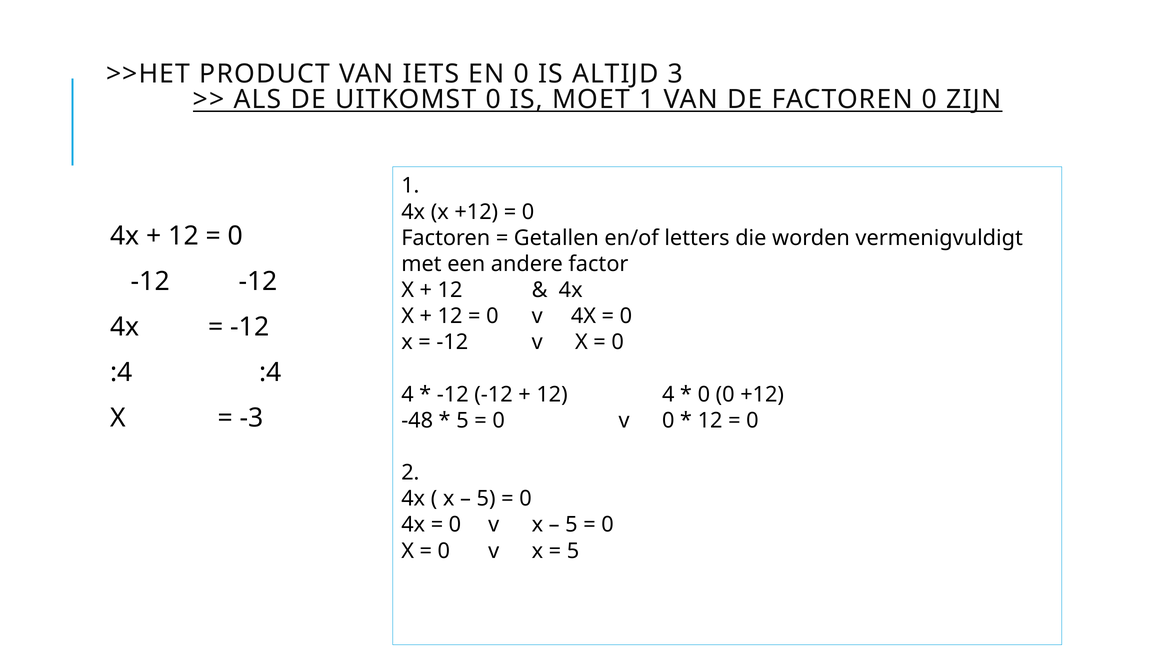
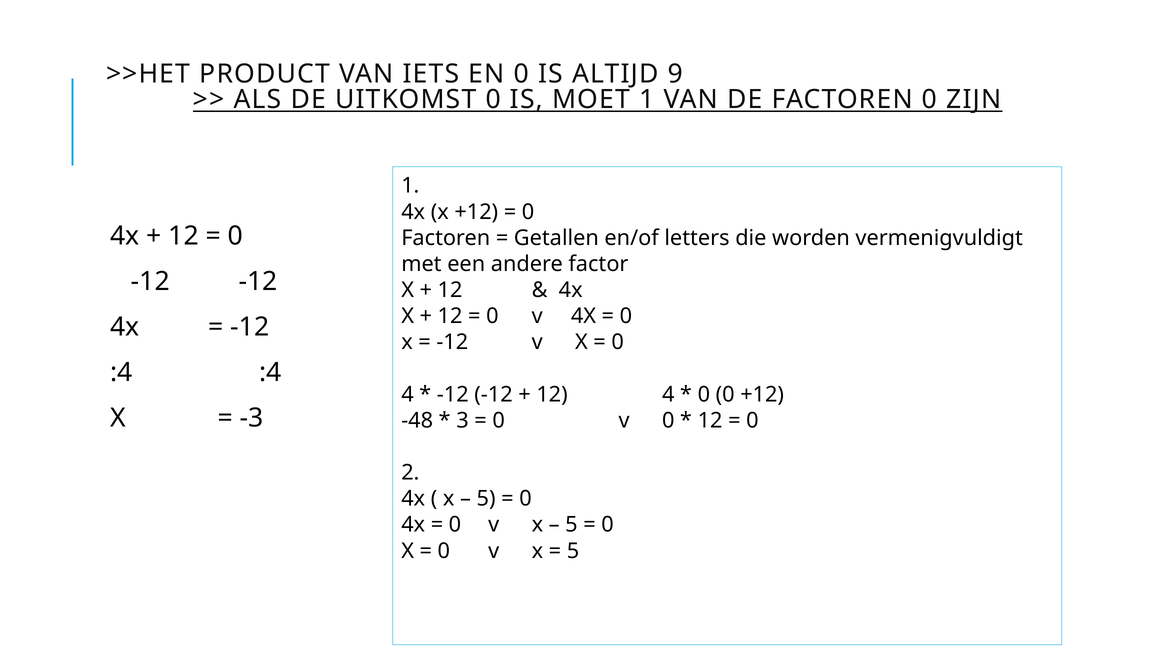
3: 3 -> 9
5 at (462, 420): 5 -> 3
